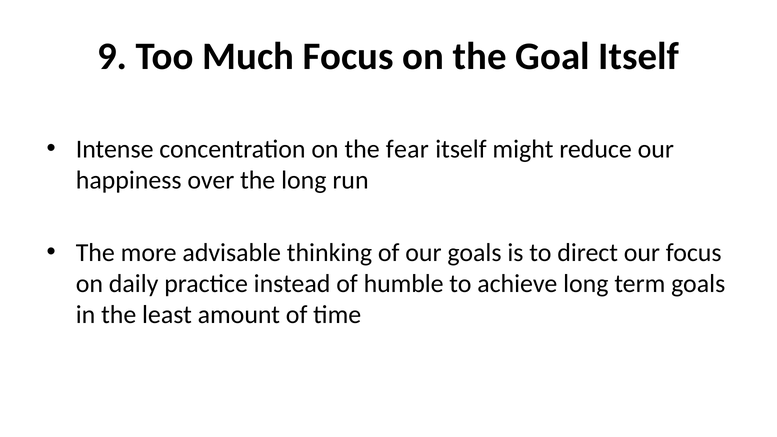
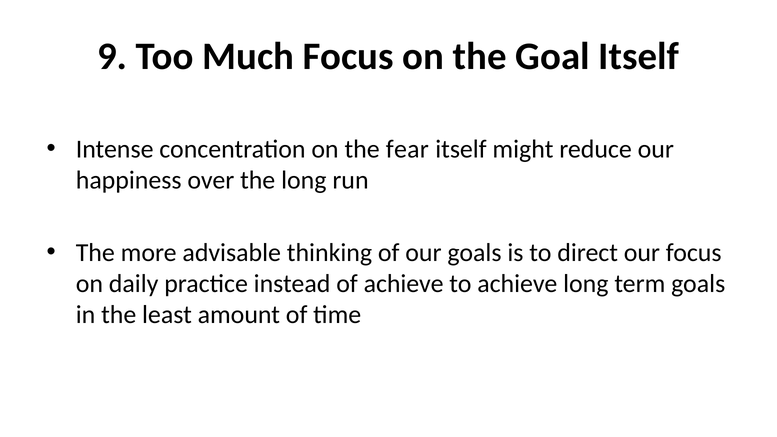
of humble: humble -> achieve
